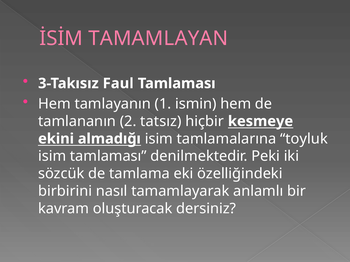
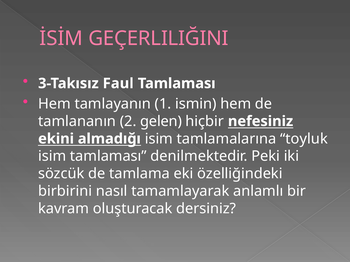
TAMAMLAYAN: TAMAMLAYAN -> GEÇERLILIĞINI
tatsız: tatsız -> gelen
kesmeye: kesmeye -> nefesiniz
